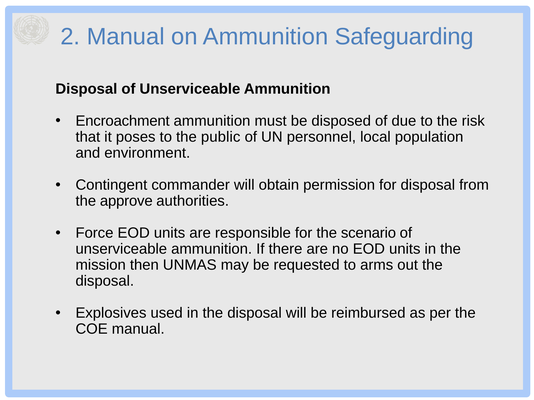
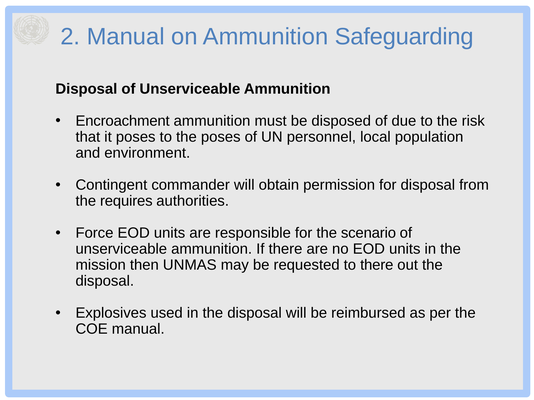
the public: public -> poses
approve: approve -> requires
to arms: arms -> there
